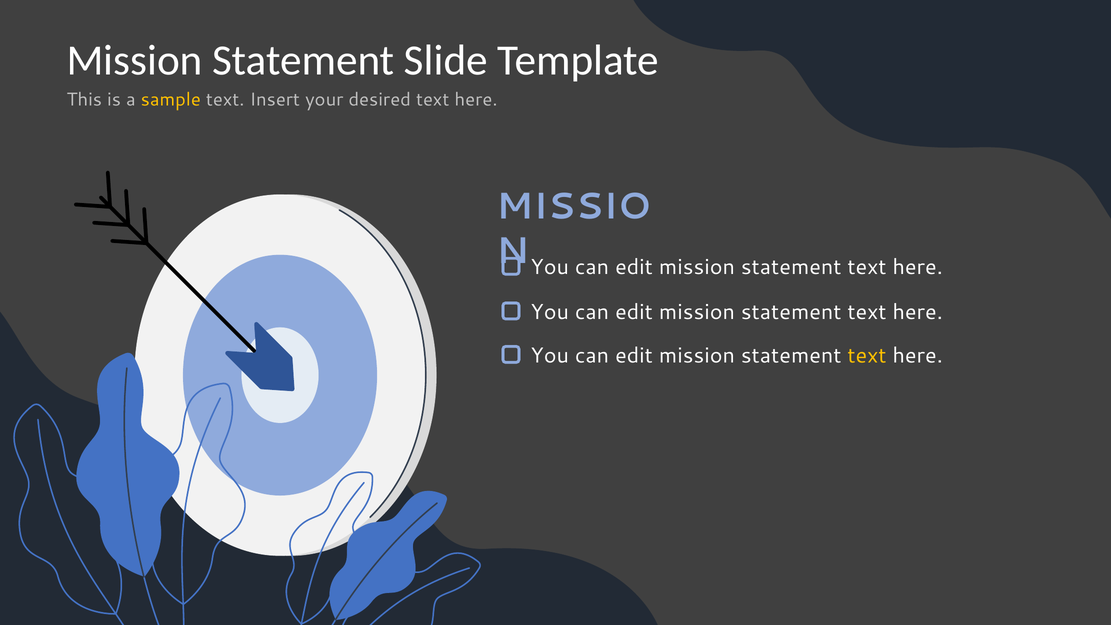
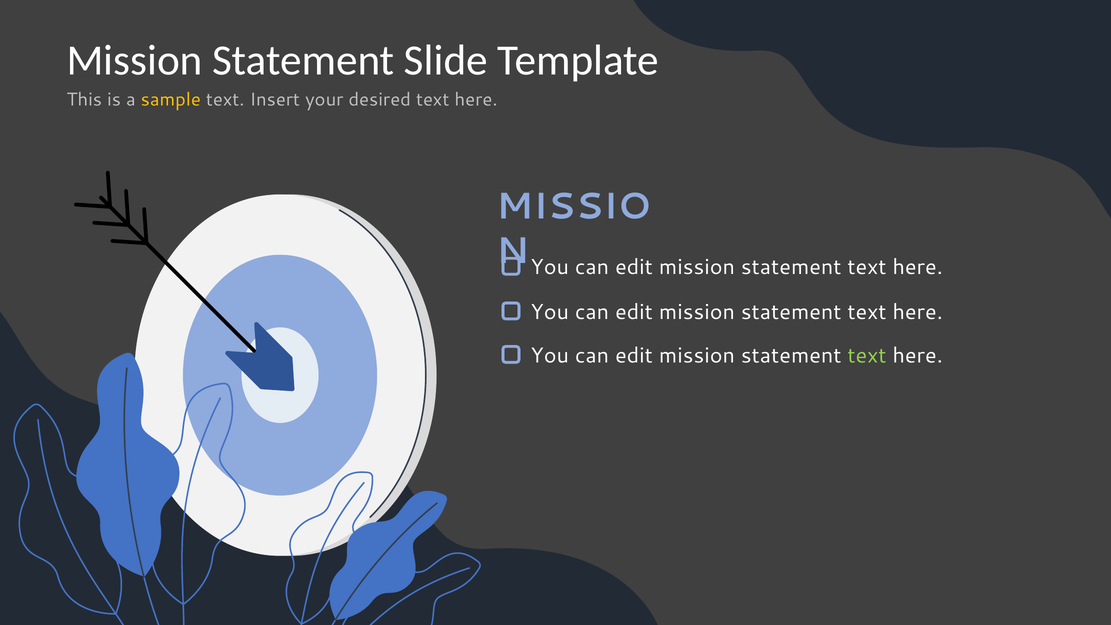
text at (867, 356) colour: yellow -> light green
